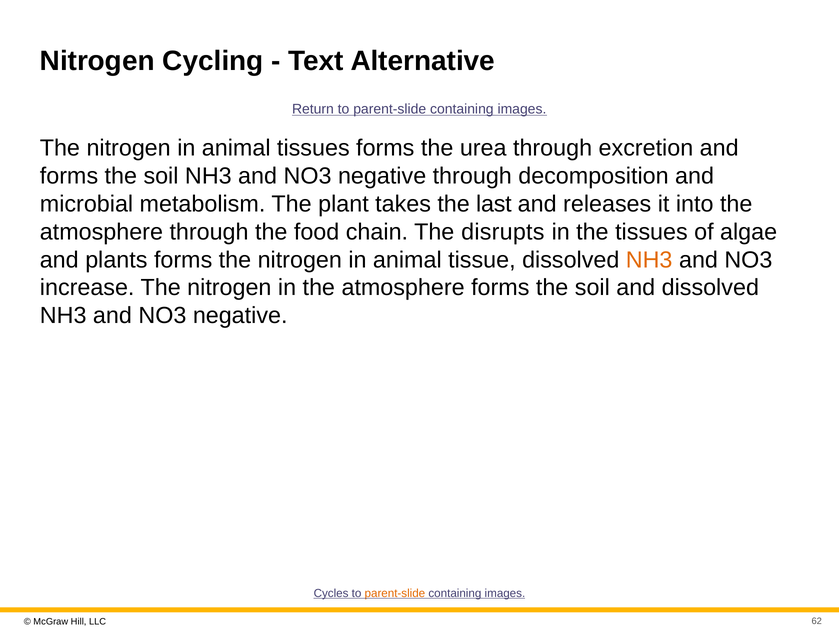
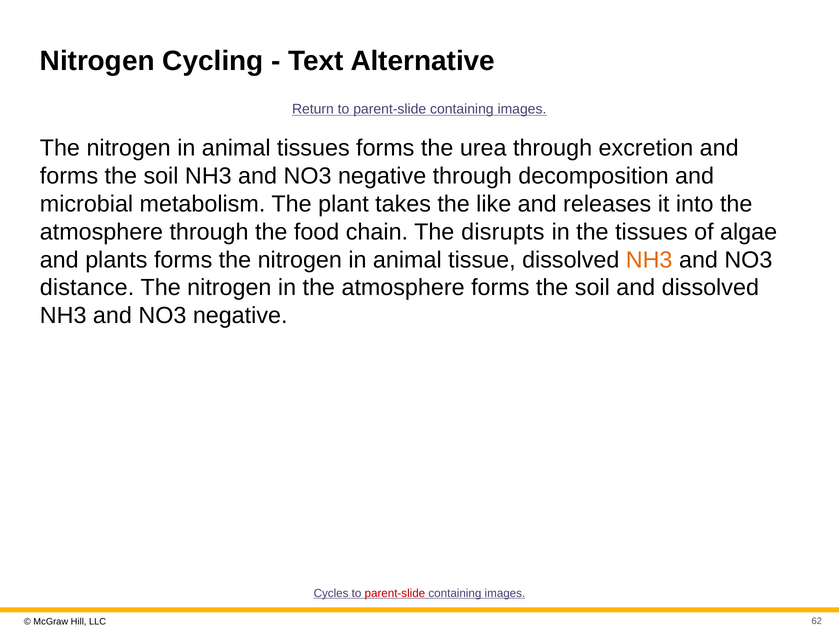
last: last -> like
increase: increase -> distance
parent-slide at (395, 593) colour: orange -> red
